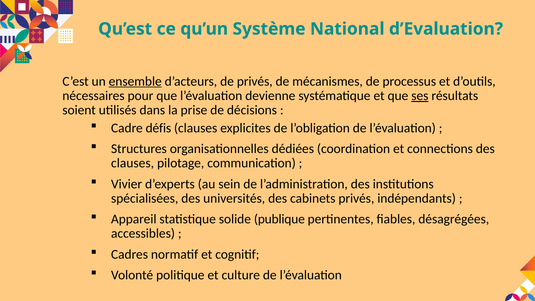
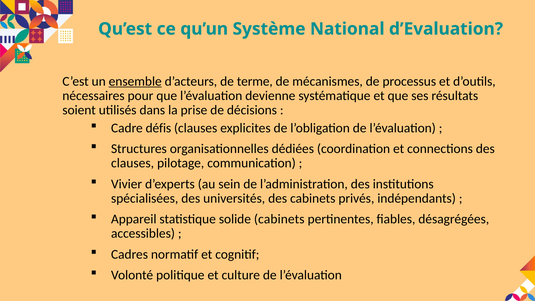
de privés: privés -> terme
ses underline: present -> none
solide publique: publique -> cabinets
